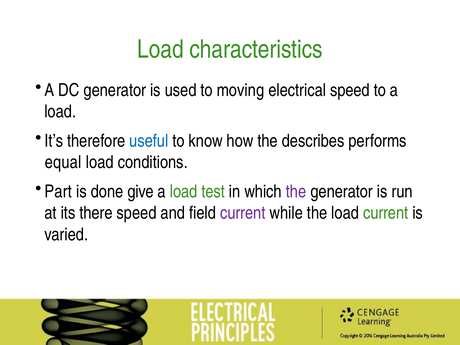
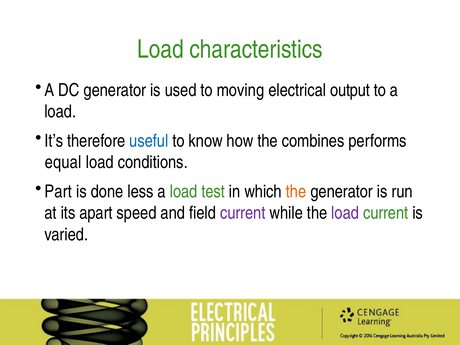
electrical speed: speed -> output
describes: describes -> combines
give: give -> less
the at (296, 191) colour: purple -> orange
there: there -> apart
load at (345, 213) colour: black -> purple
